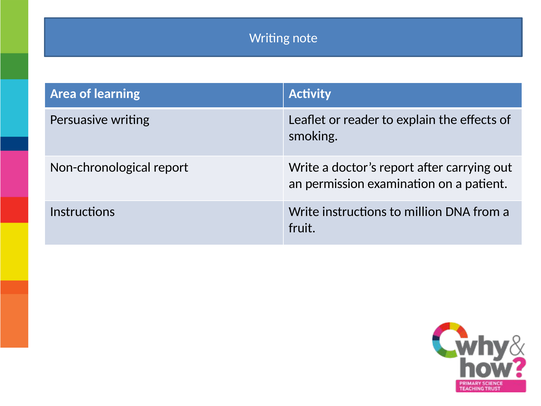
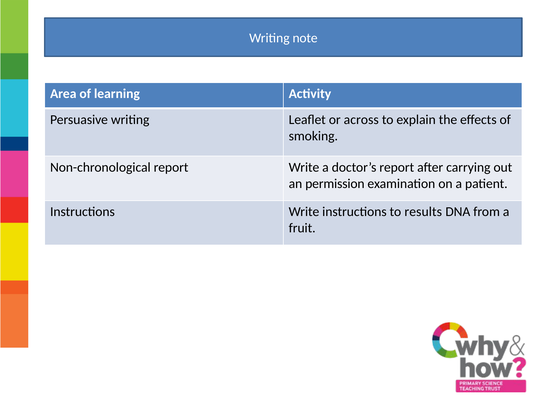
reader: reader -> across
million: million -> results
